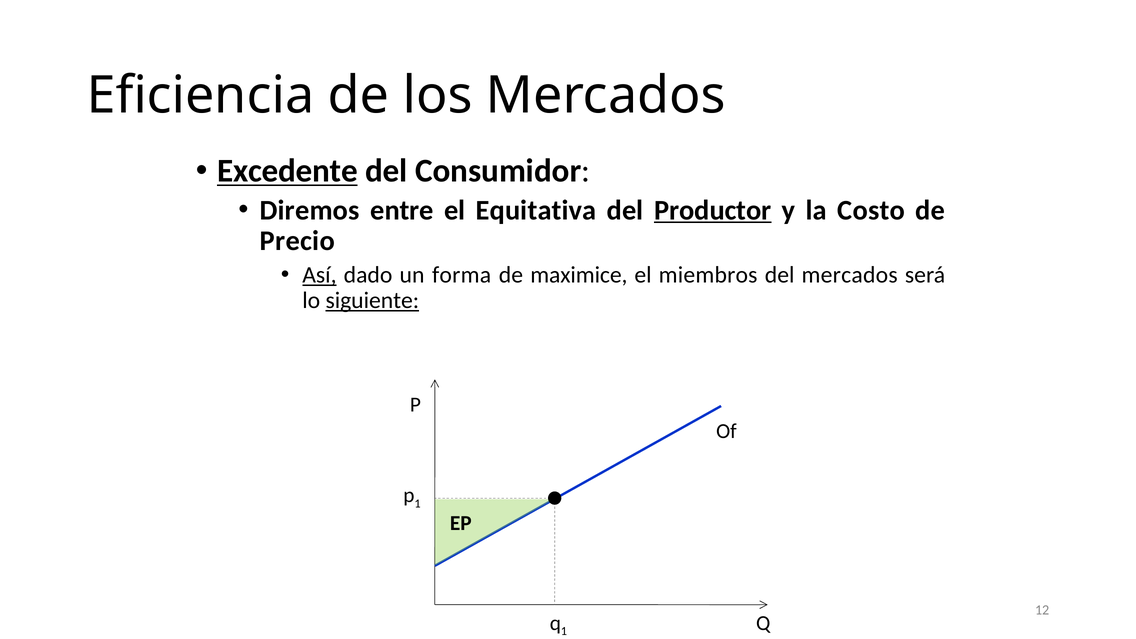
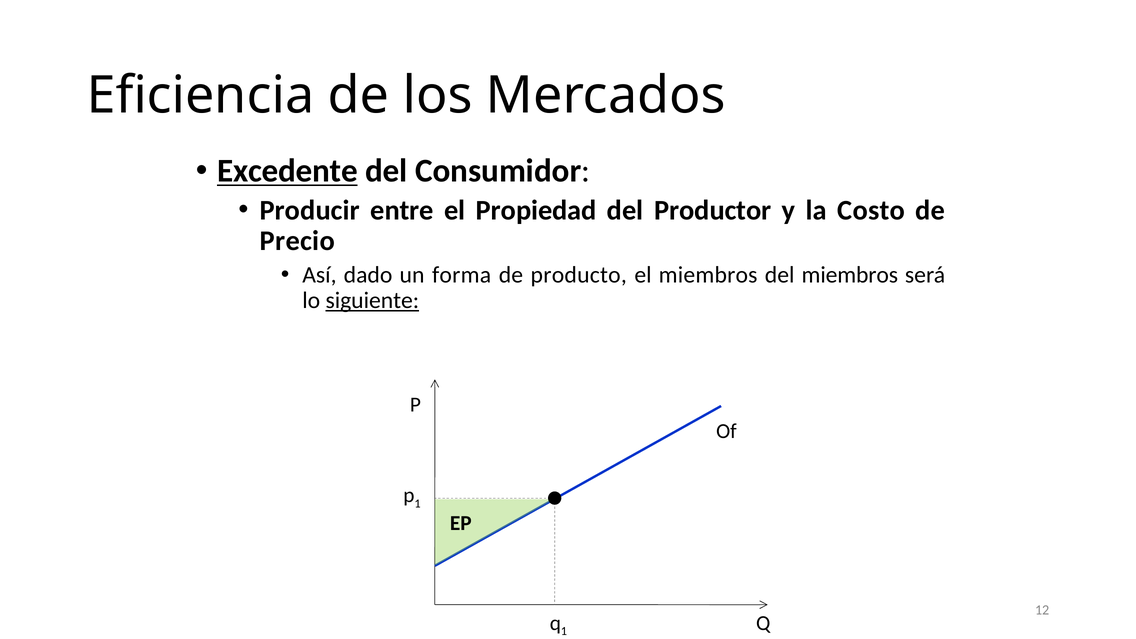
Diremos: Diremos -> Producir
Equitativa: Equitativa -> Propiedad
Productor underline: present -> none
Así underline: present -> none
maximice: maximice -> producto
del mercados: mercados -> miembros
